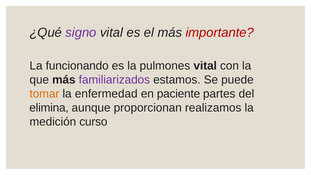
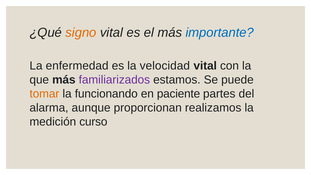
signo colour: purple -> orange
importante colour: red -> blue
funcionando: funcionando -> enfermedad
pulmones: pulmones -> velocidad
enfermedad: enfermedad -> funcionando
elimina: elimina -> alarma
